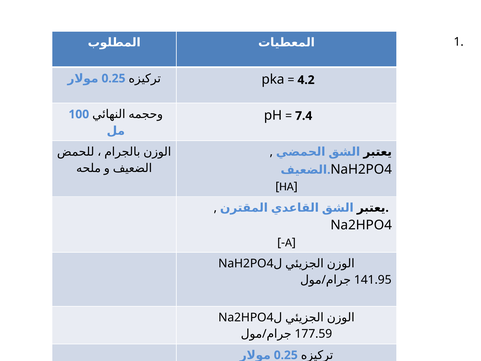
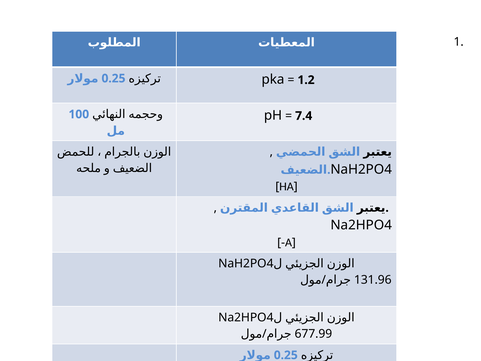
4.2: 4.2 -> 1.2
141.95: 141.95 -> 131.96
177.59: 177.59 -> 677.99
